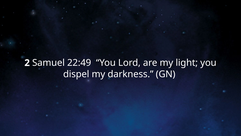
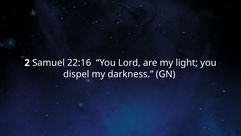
22:49: 22:49 -> 22:16
